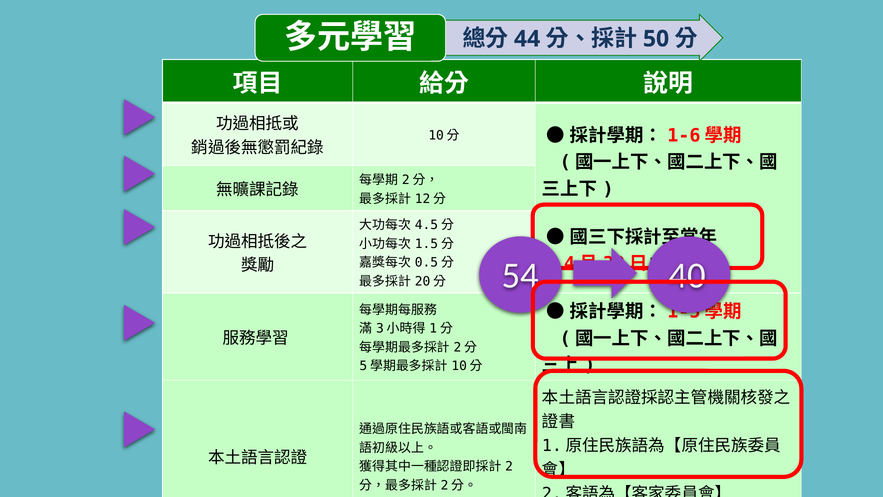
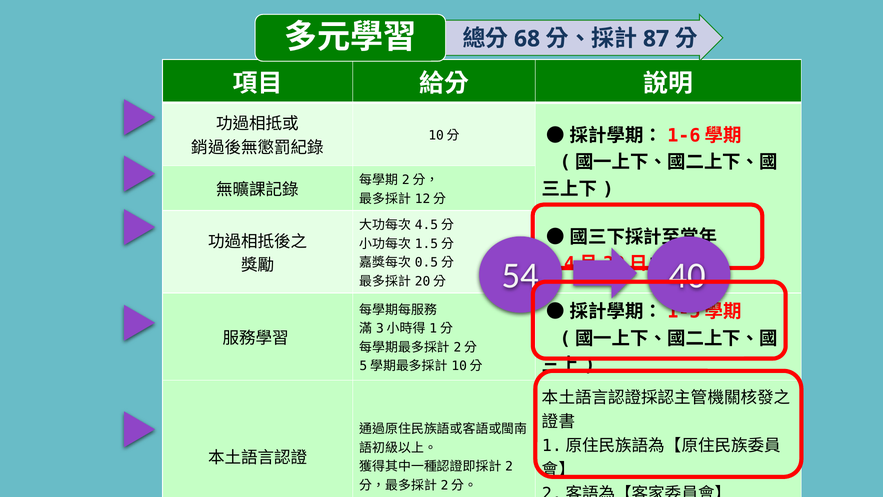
44: 44 -> 68
50: 50 -> 87
